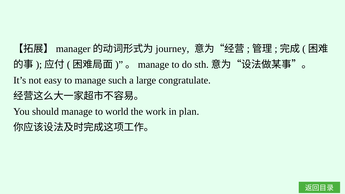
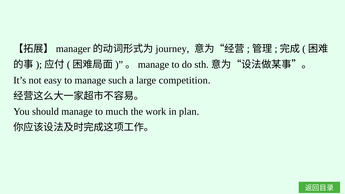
congratulate: congratulate -> competition
world: world -> much
